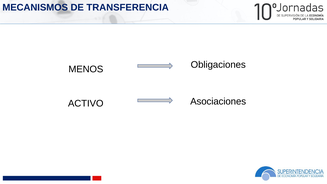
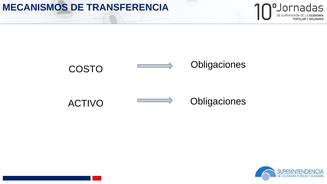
MENOS: MENOS -> COSTO
Asociaciones at (218, 101): Asociaciones -> Obligaciones
